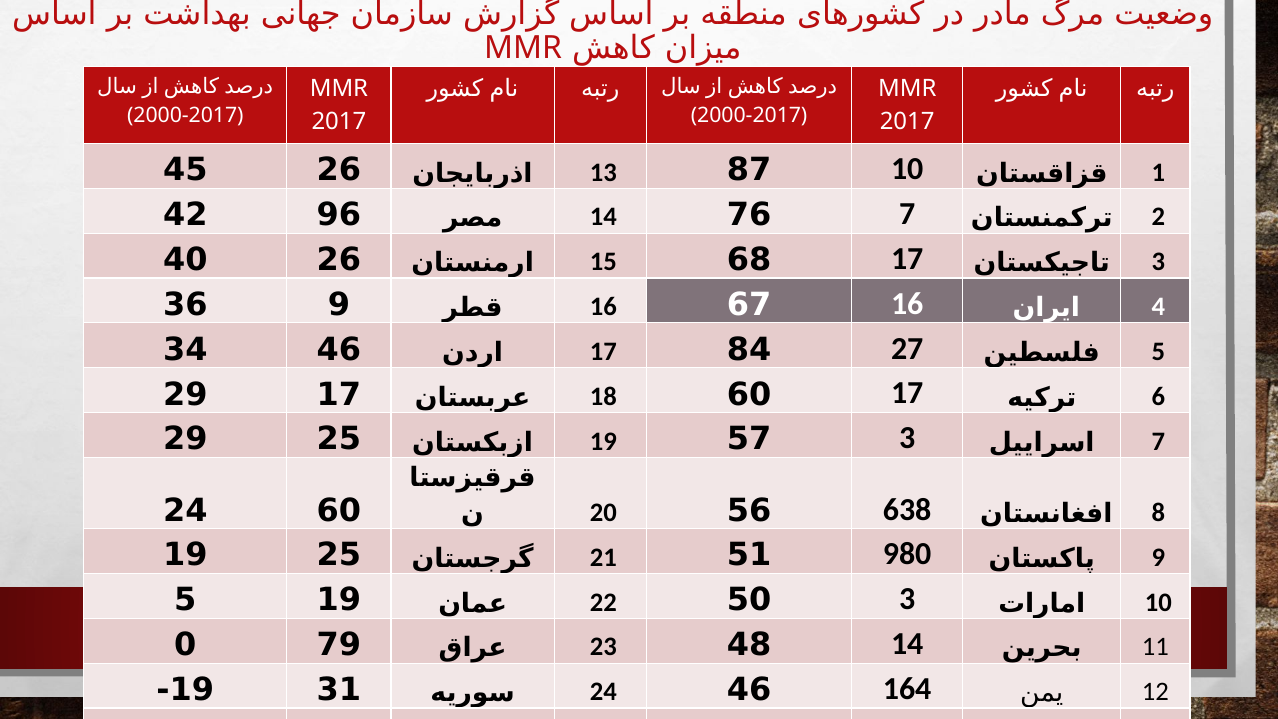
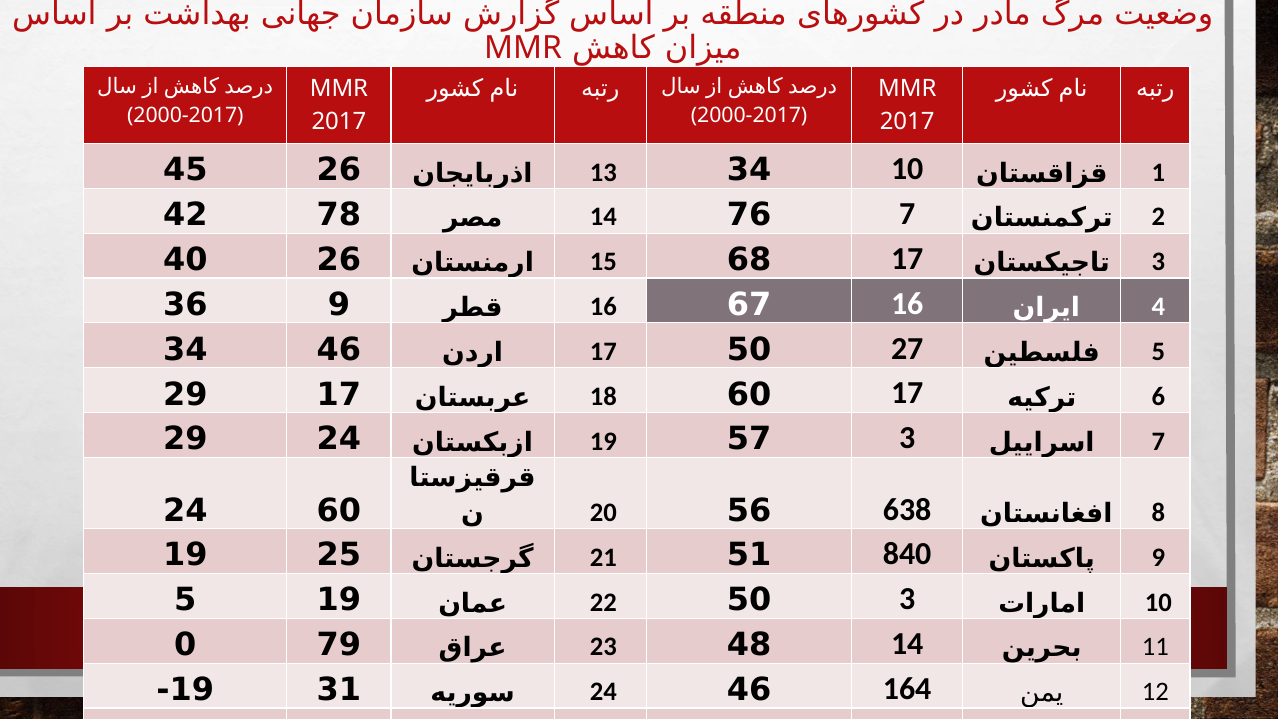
13 87: 87 -> 34
96: 96 -> 78
17 84: 84 -> 50
29 25: 25 -> 24
980: 980 -> 840
